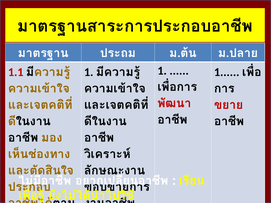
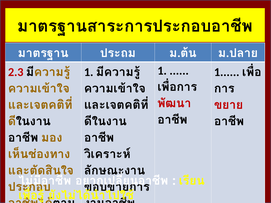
1.1: 1.1 -> 2.3
